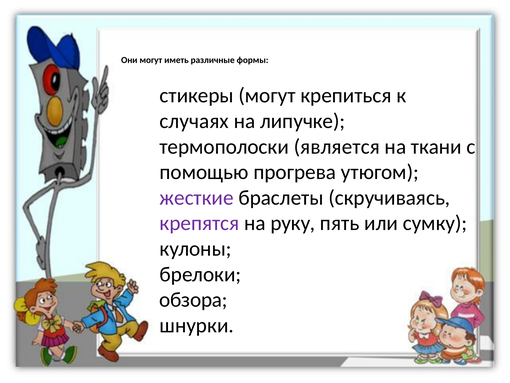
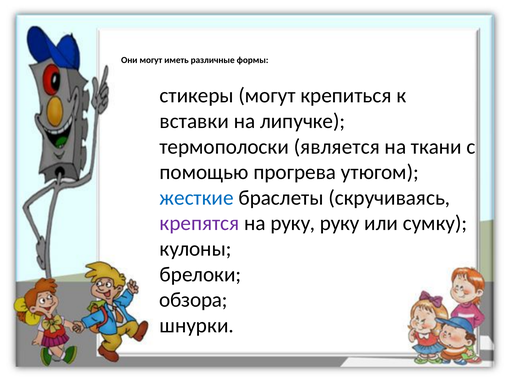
случаях: случаях -> вставки
жесткие colour: purple -> blue
руку пять: пять -> руку
